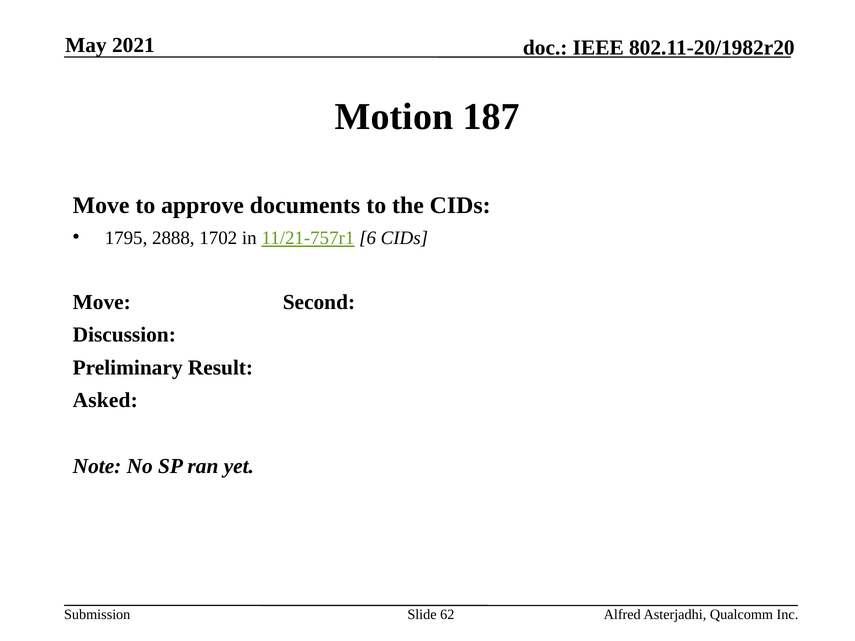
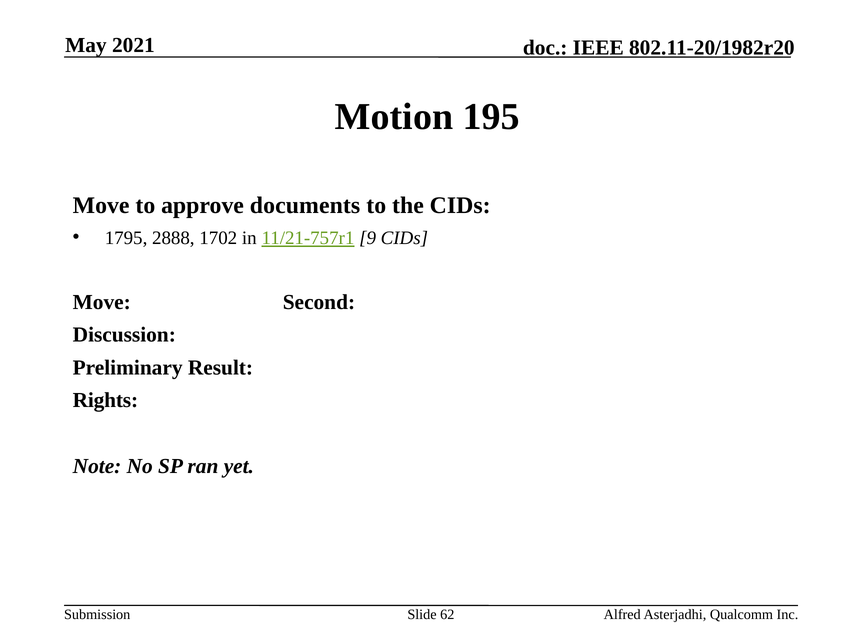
187: 187 -> 195
6: 6 -> 9
Asked: Asked -> Rights
